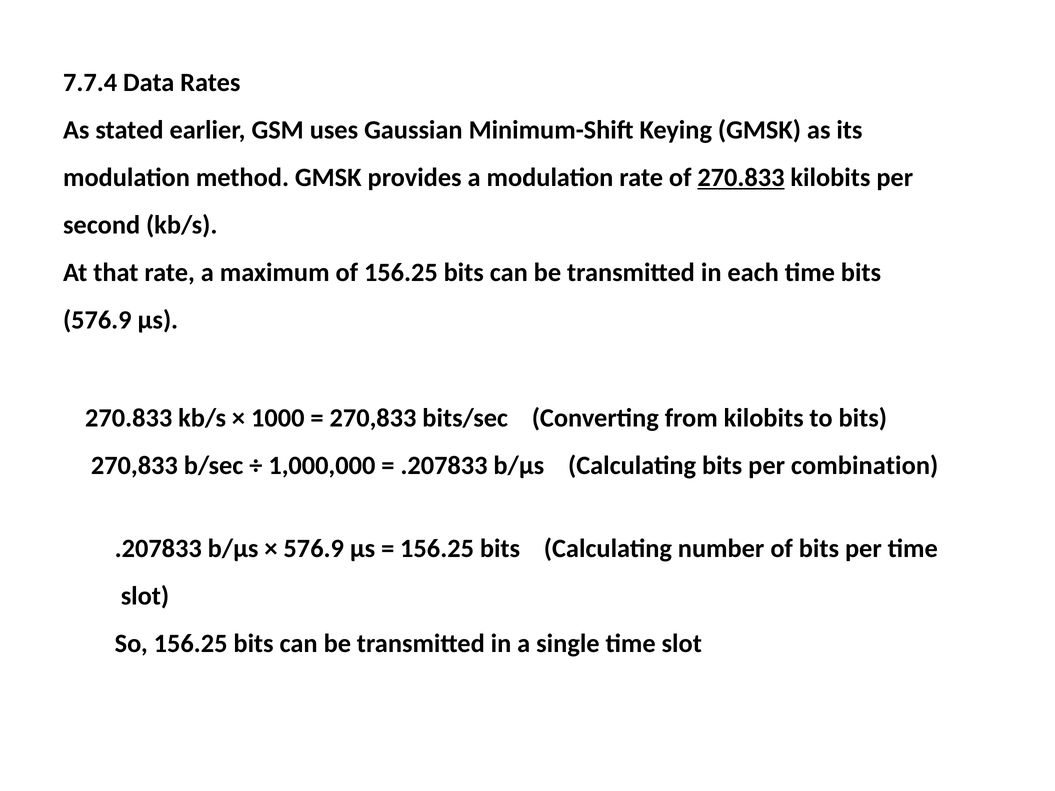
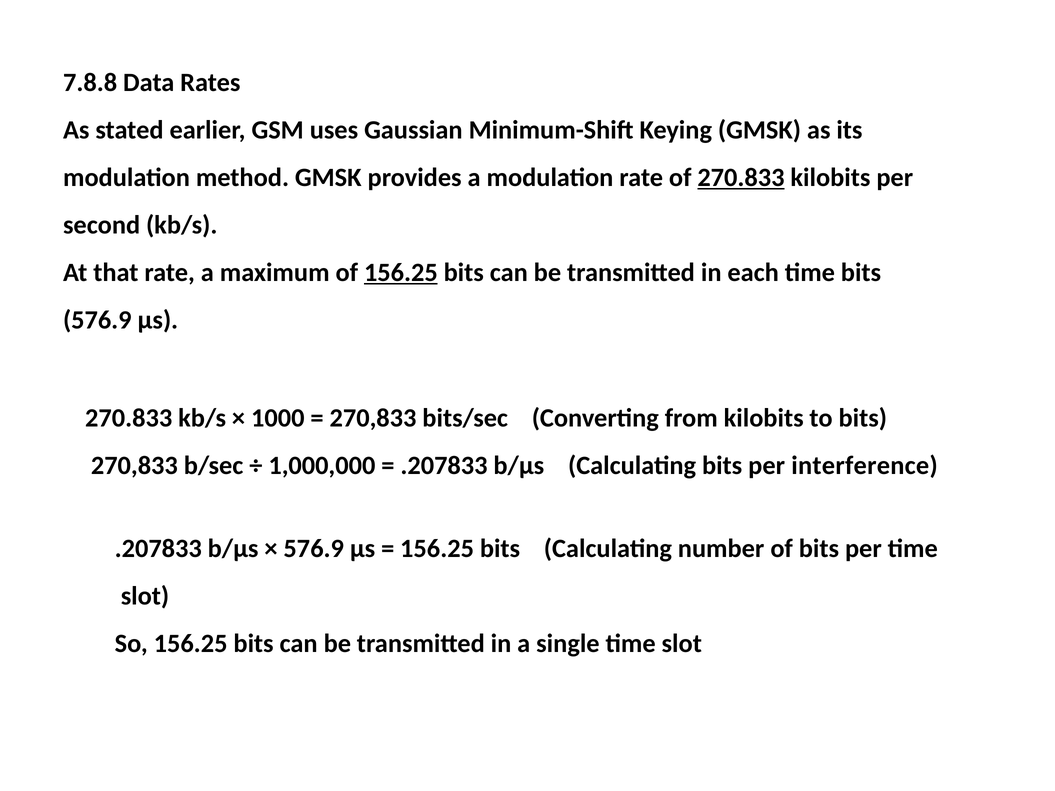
7.7.4: 7.7.4 -> 7.8.8
156.25 at (401, 273) underline: none -> present
combination: combination -> interference
